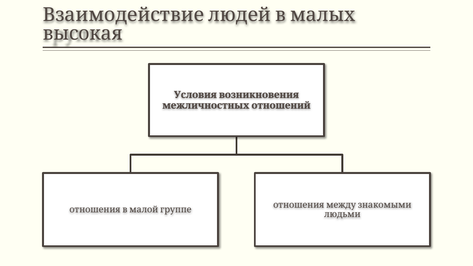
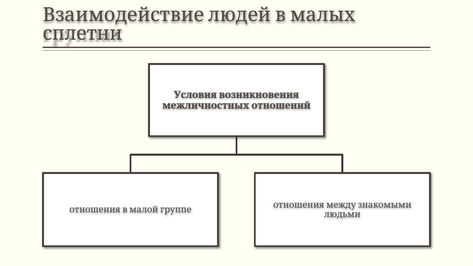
высокая: высокая -> сплетни
